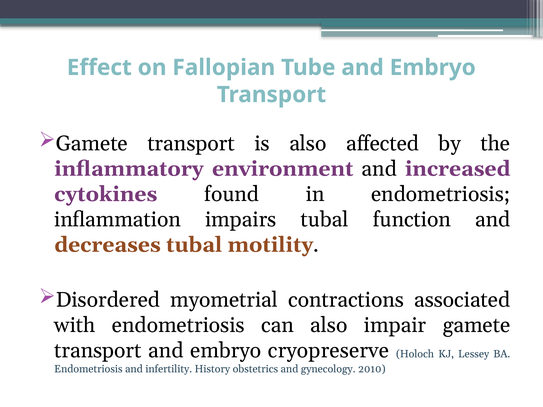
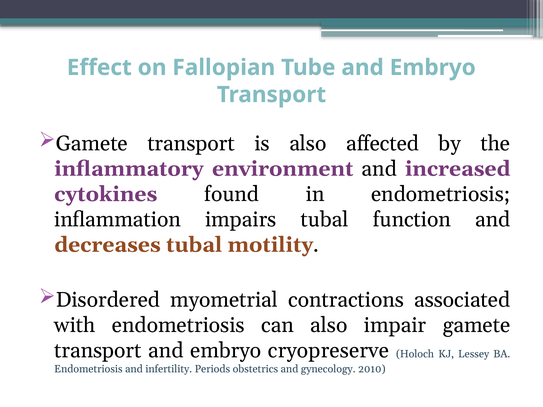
History: History -> Periods
